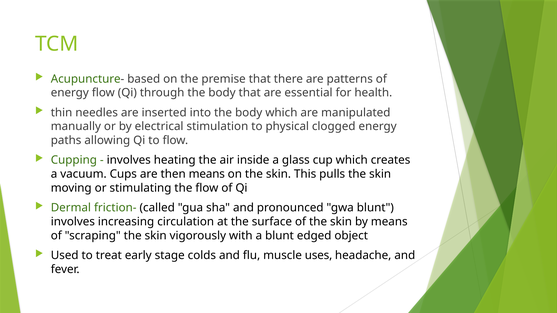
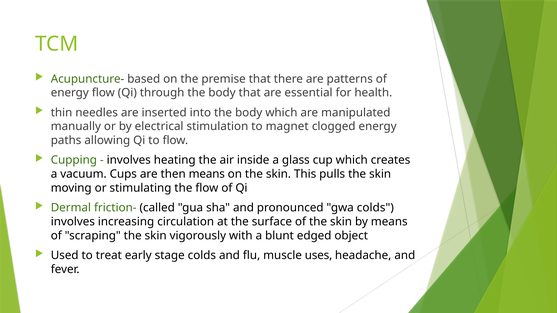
physical: physical -> magnet
gwa blunt: blunt -> colds
